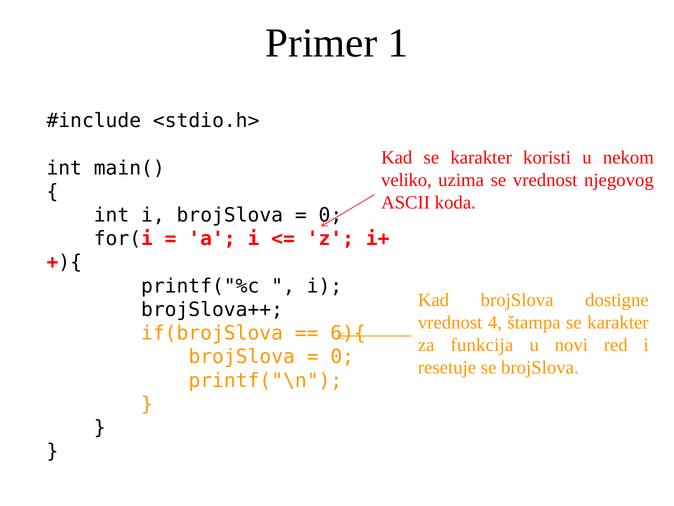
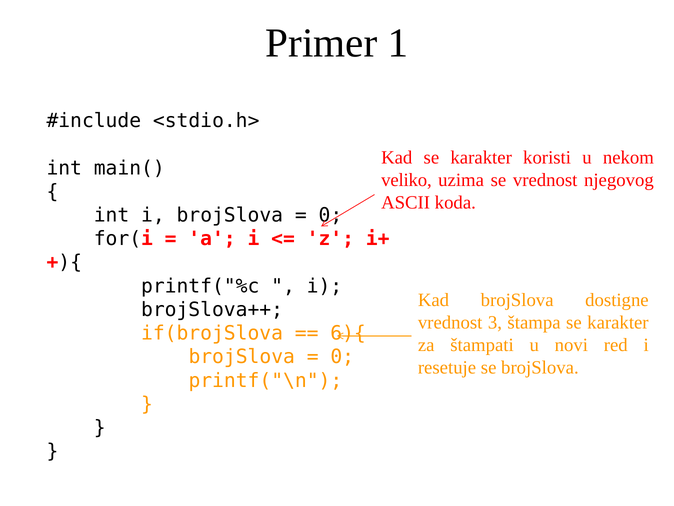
4: 4 -> 3
funkcija: funkcija -> štampati
